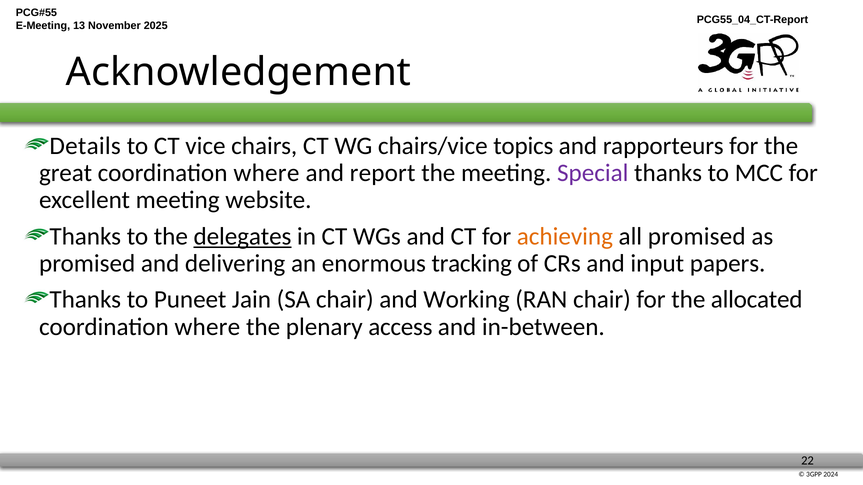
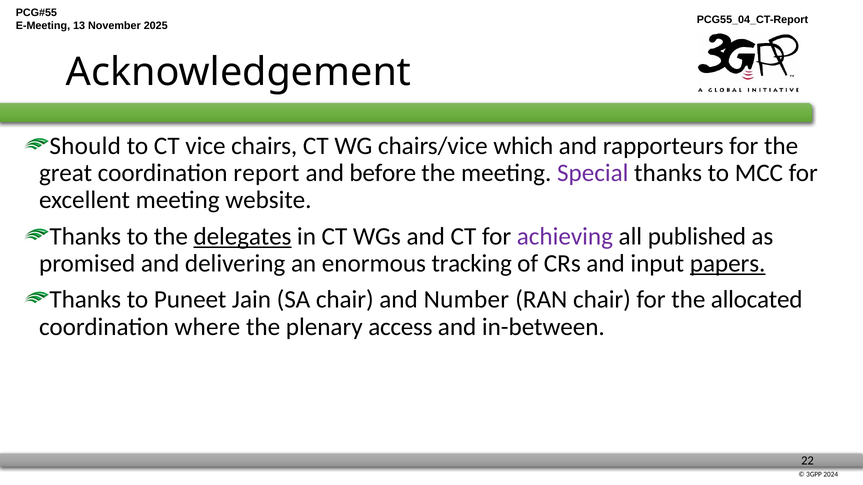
Details: Details -> Should
topics: topics -> which
great coordination where: where -> report
report: report -> before
achieving colour: orange -> purple
all promised: promised -> published
papers underline: none -> present
Working: Working -> Number
